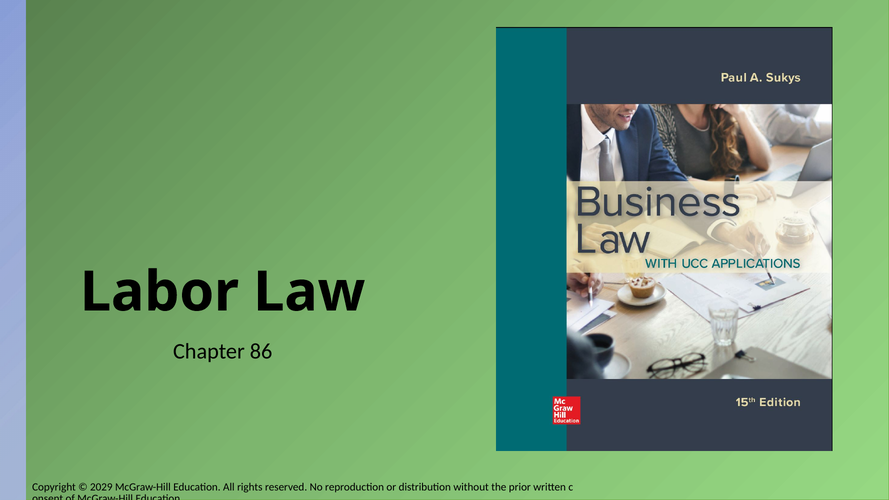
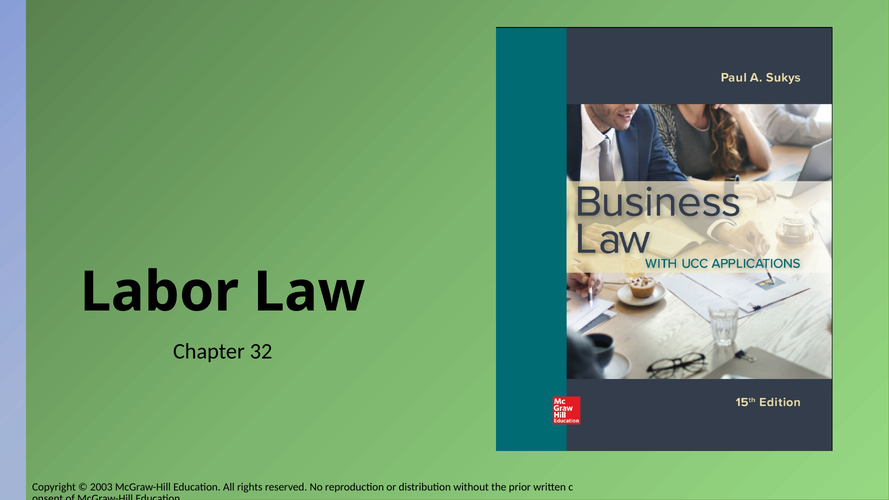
86: 86 -> 32
2029: 2029 -> 2003
